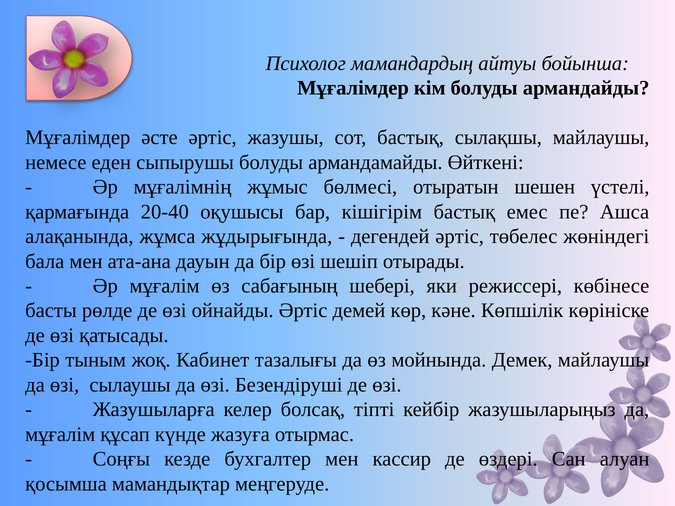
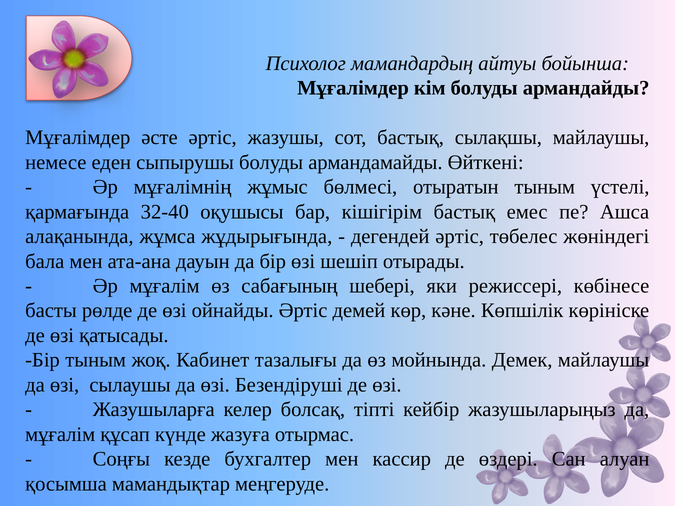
отыратын шешен: шешен -> тыным
20-40: 20-40 -> 32-40
